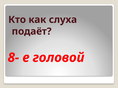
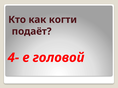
слуха: слуха -> когти
8-: 8- -> 4-
